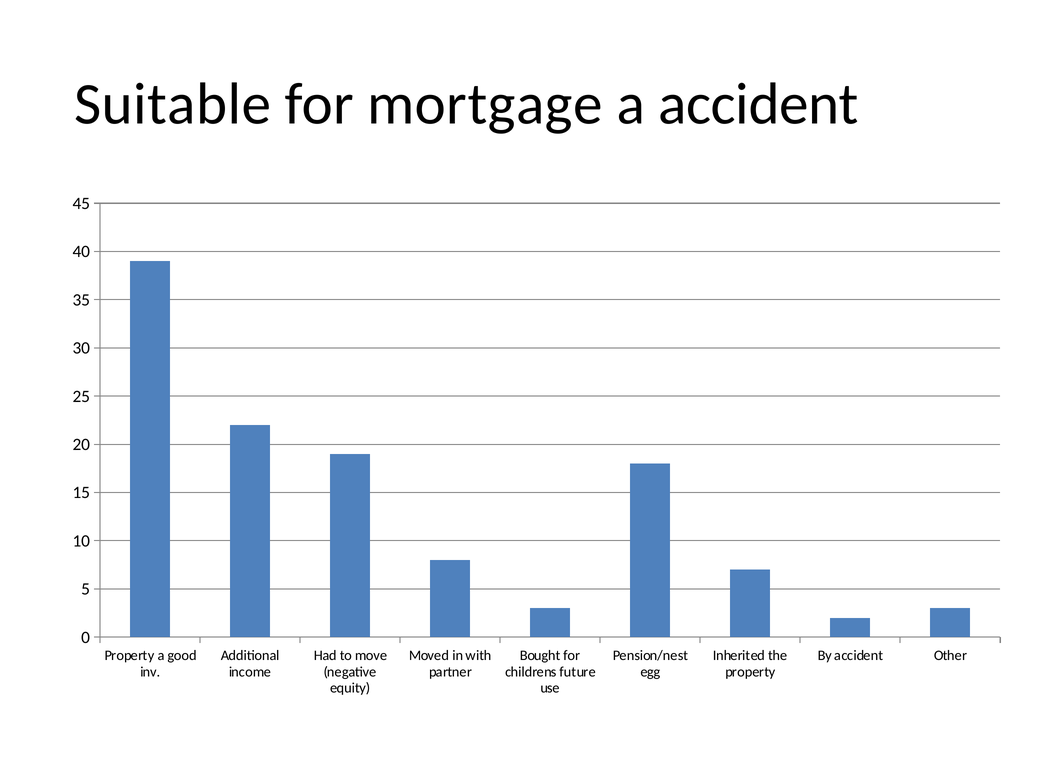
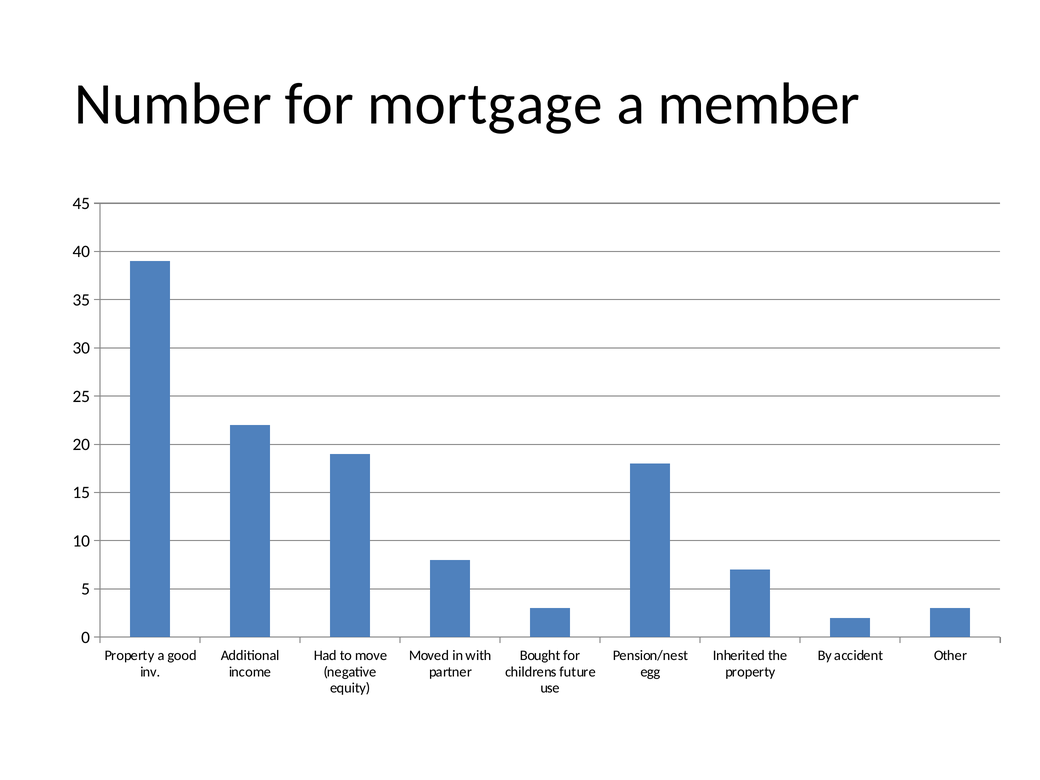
Suitable: Suitable -> Number
a accident: accident -> member
